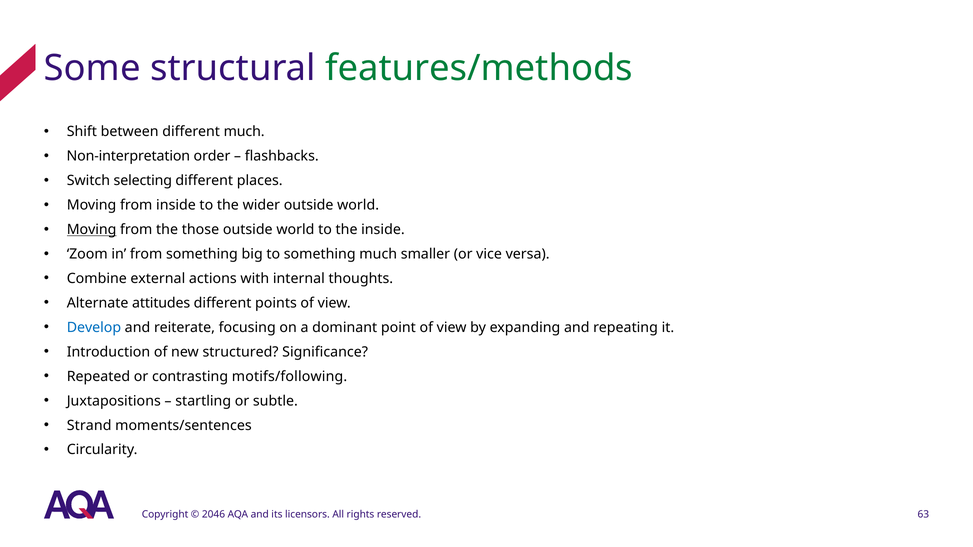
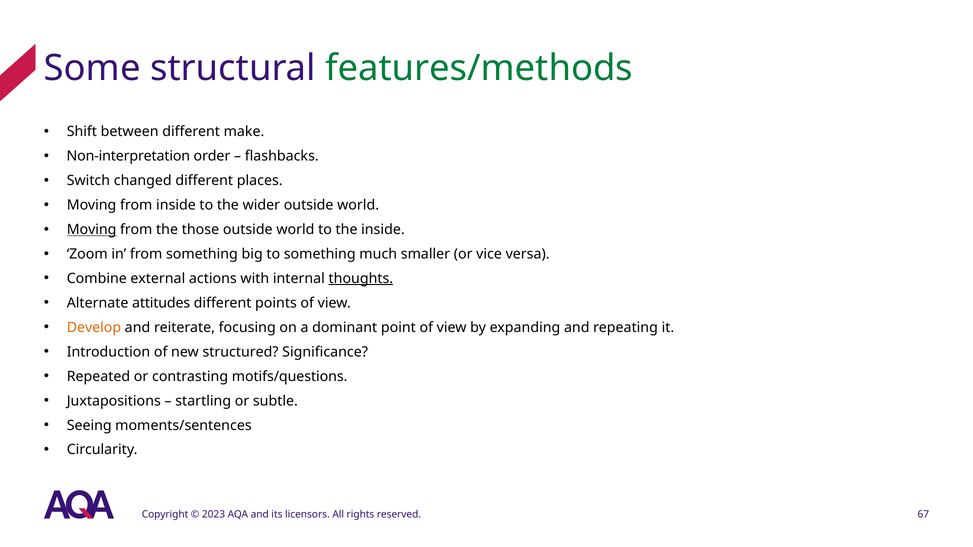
different much: much -> make
selecting: selecting -> changed
thoughts underline: none -> present
Develop colour: blue -> orange
motifs/following: motifs/following -> motifs/questions
Strand: Strand -> Seeing
2046: 2046 -> 2023
63: 63 -> 67
